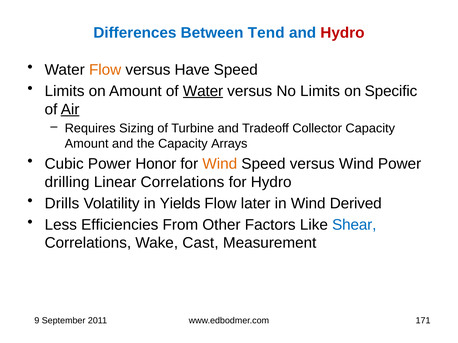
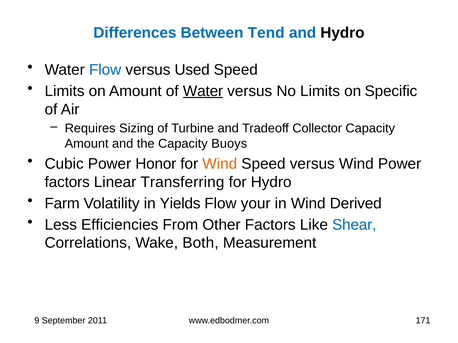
Hydro at (342, 33) colour: red -> black
Flow at (105, 70) colour: orange -> blue
Have: Have -> Used
Air underline: present -> none
Arrays: Arrays -> Buoys
drilling at (67, 182): drilling -> factors
Linear Correlations: Correlations -> Transferring
Drills: Drills -> Farm
later: later -> your
Cast: Cast -> Both
